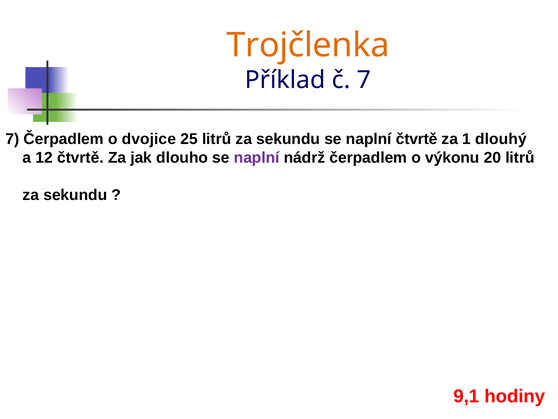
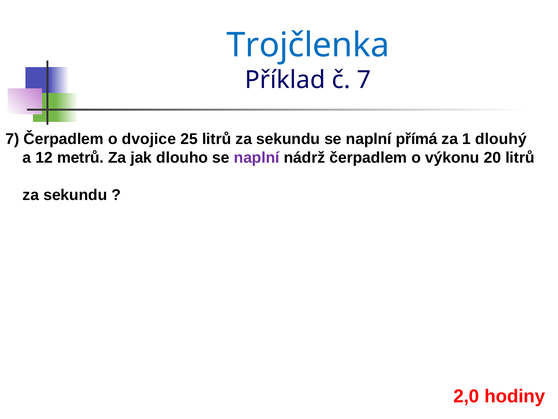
Trojčlenka colour: orange -> blue
naplní čtvrtě: čtvrtě -> přímá
12 čtvrtě: čtvrtě -> metrů
9,1: 9,1 -> 2,0
